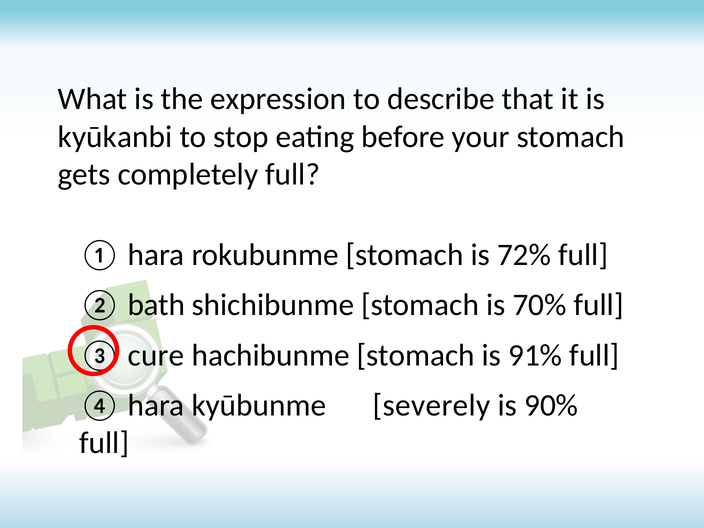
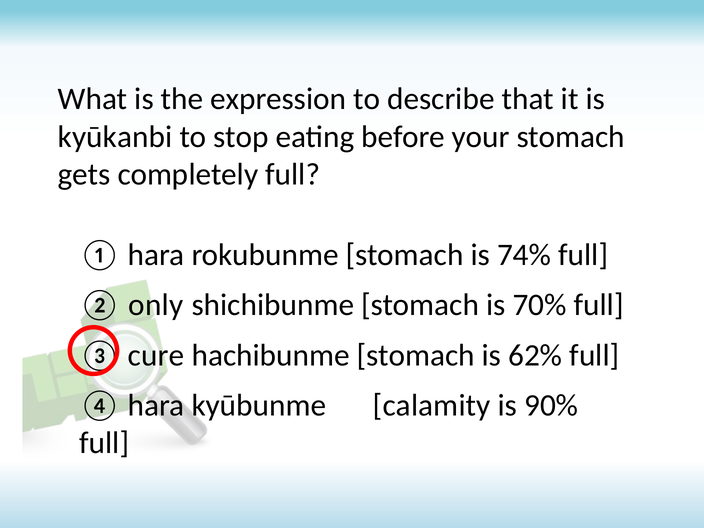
72%: 72% -> 74%
bath: bath -> only
91%: 91% -> 62%
severely: severely -> calamity
